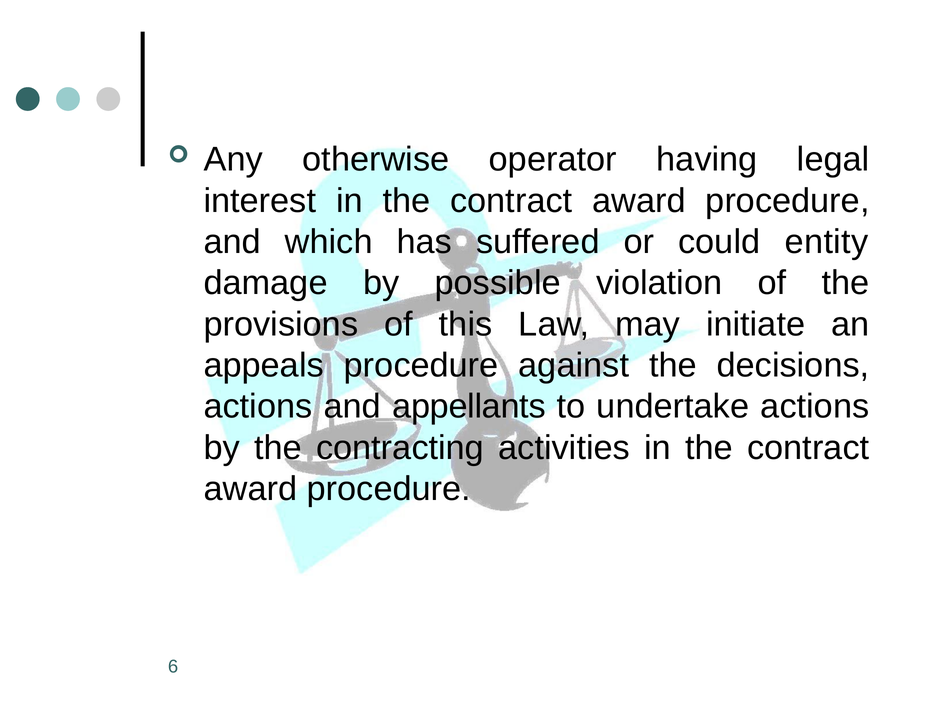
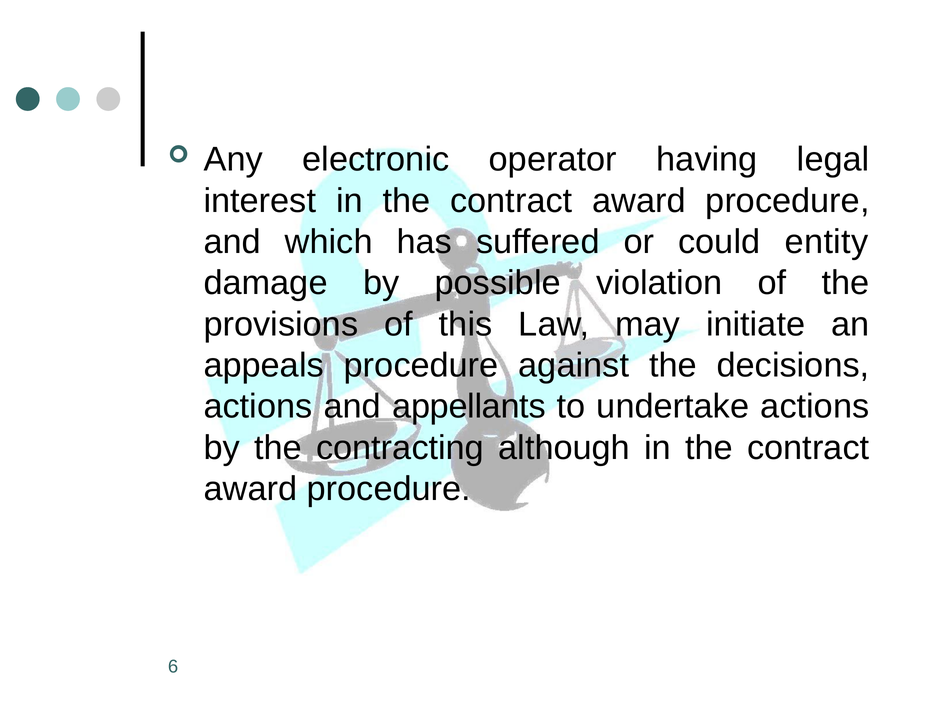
otherwise: otherwise -> electronic
activities: activities -> although
